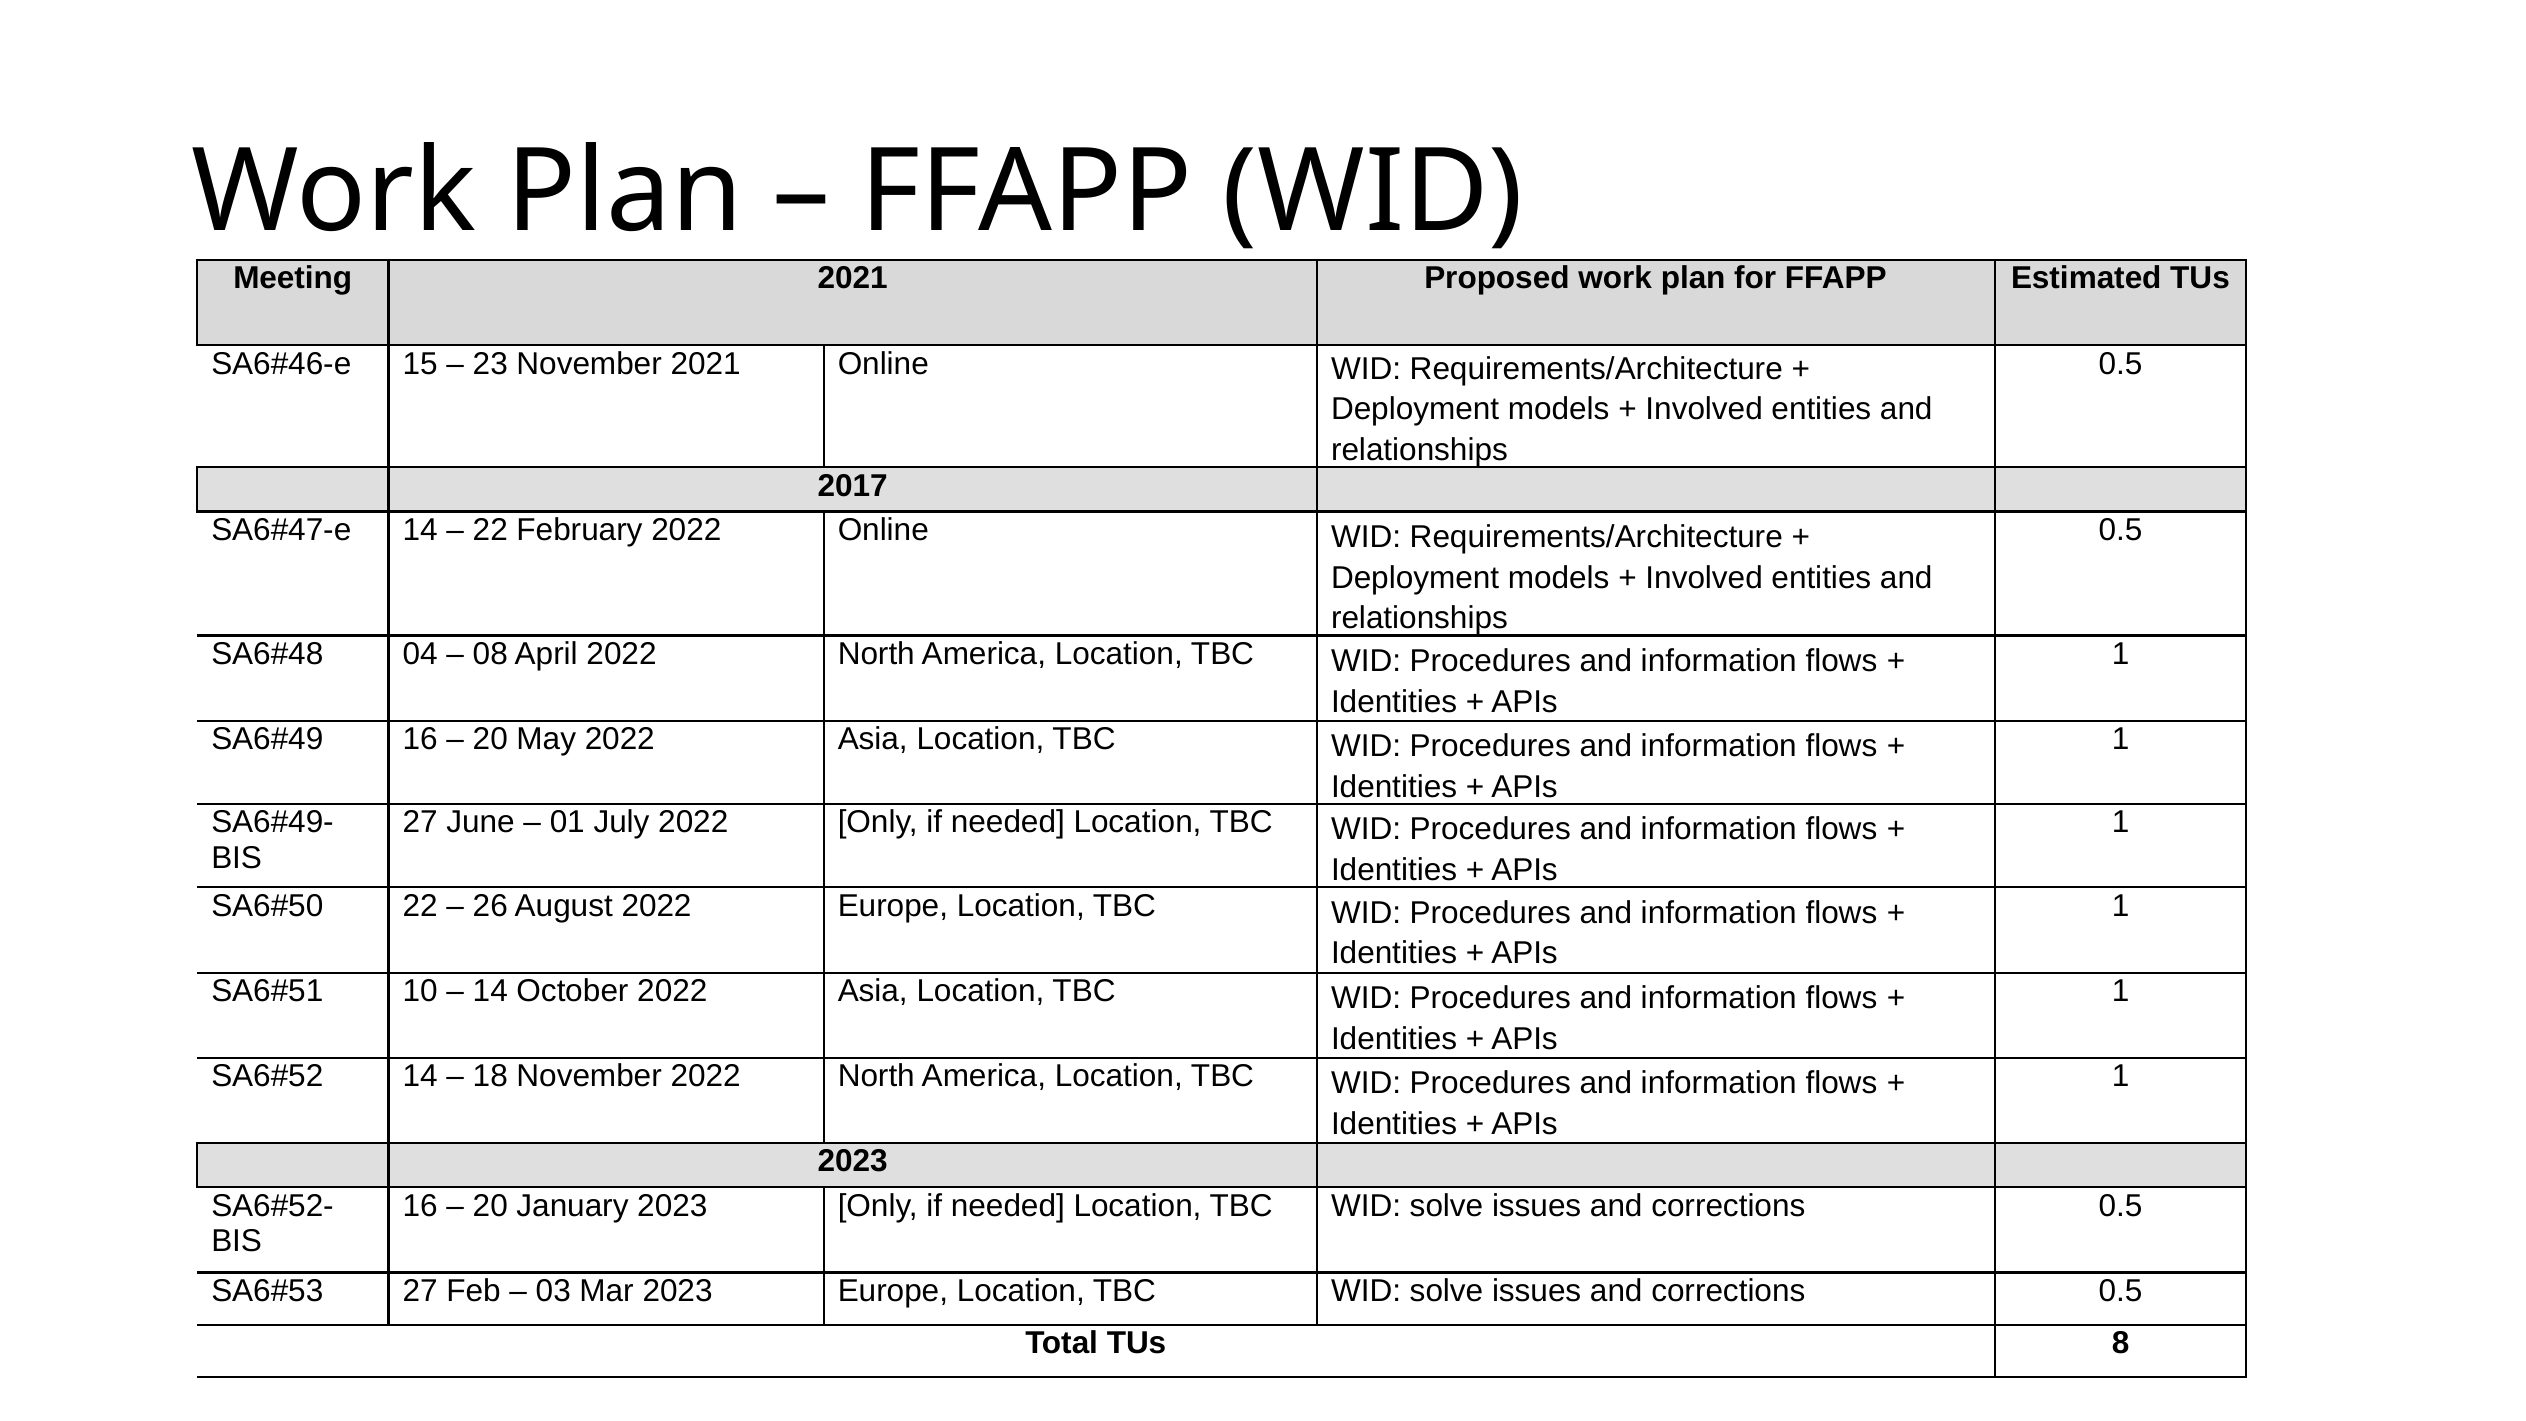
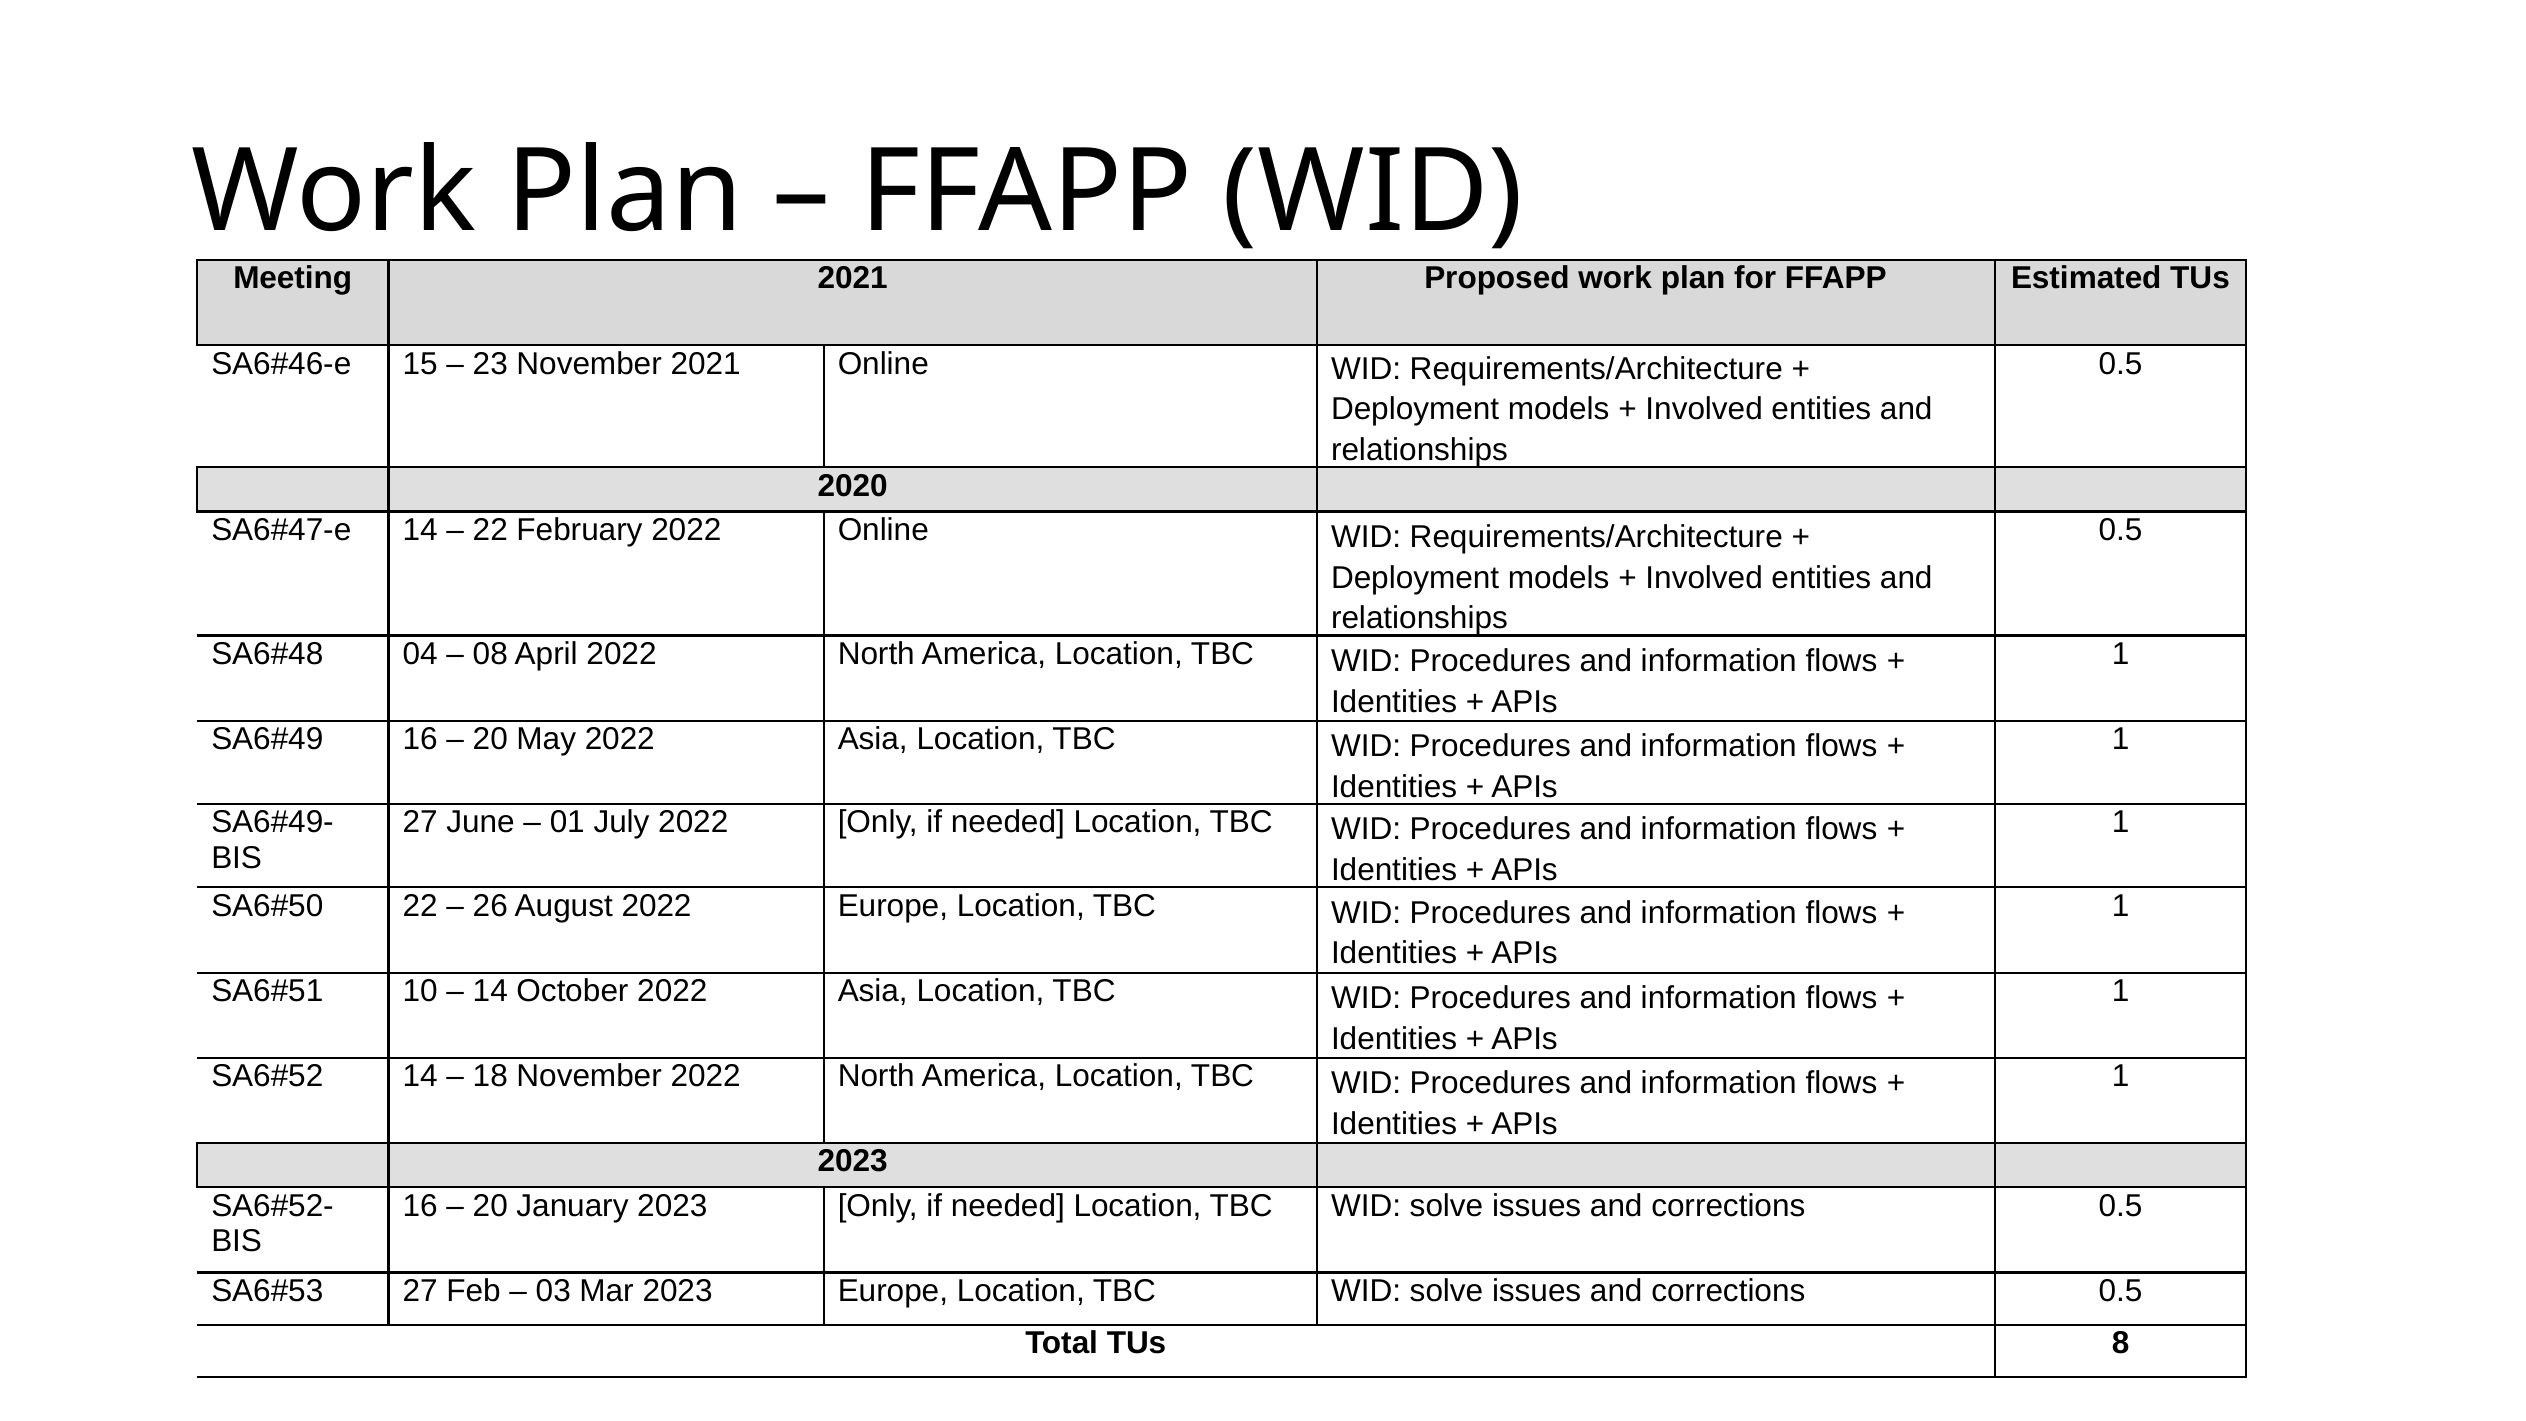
2017: 2017 -> 2020
